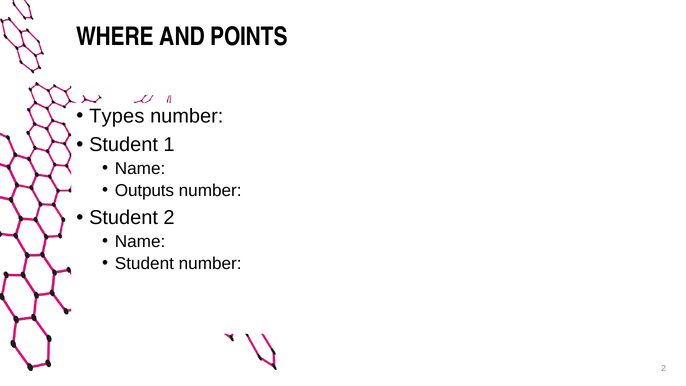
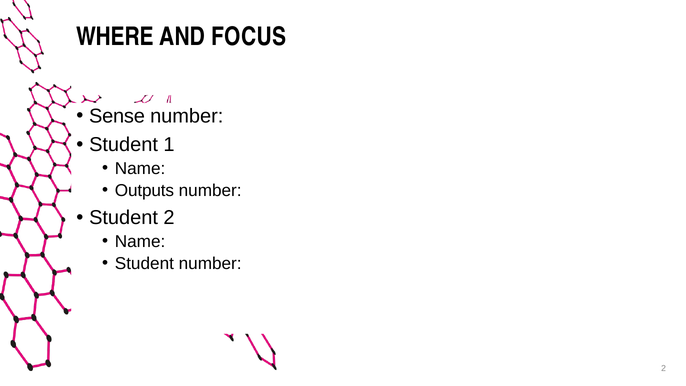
POINTS: POINTS -> FOCUS
Types: Types -> Sense
